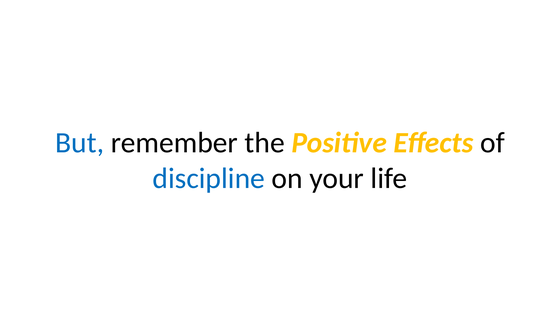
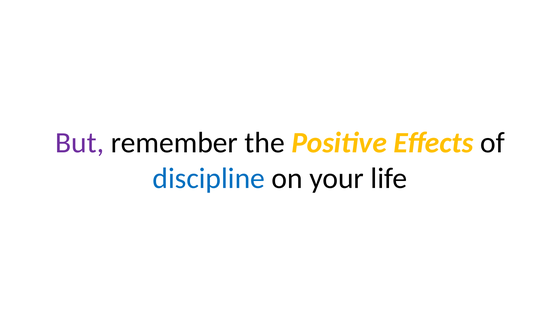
But colour: blue -> purple
